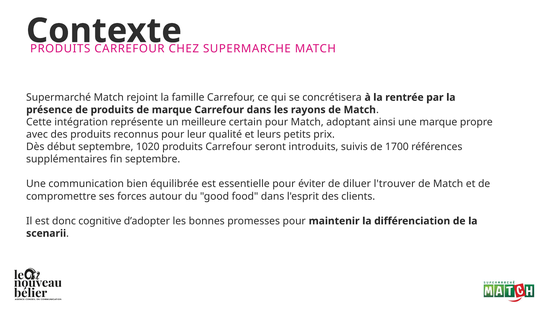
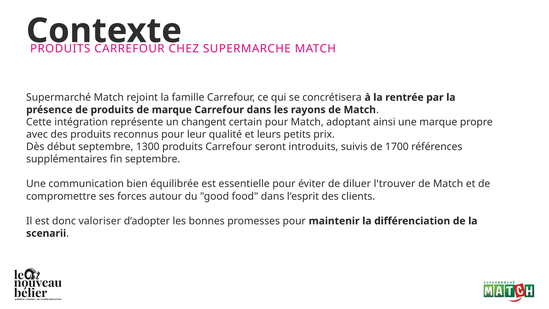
meilleure: meilleure -> changent
1020: 1020 -> 1300
cognitive: cognitive -> valoriser
